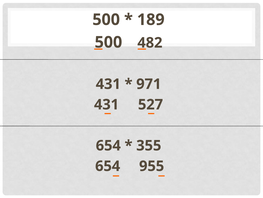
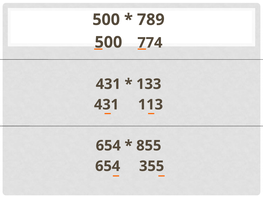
189: 189 -> 789
482: 482 -> 774
971: 971 -> 133
527: 527 -> 113
355: 355 -> 855
955: 955 -> 355
